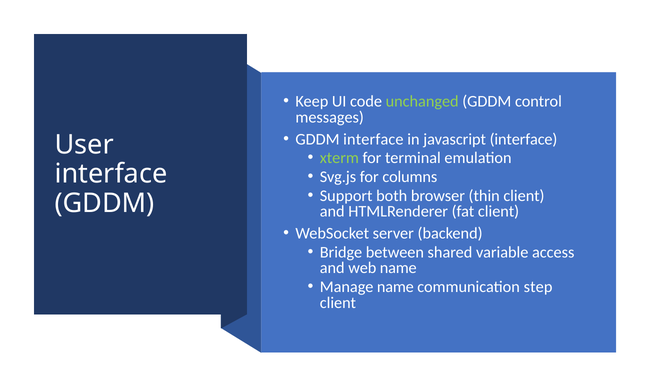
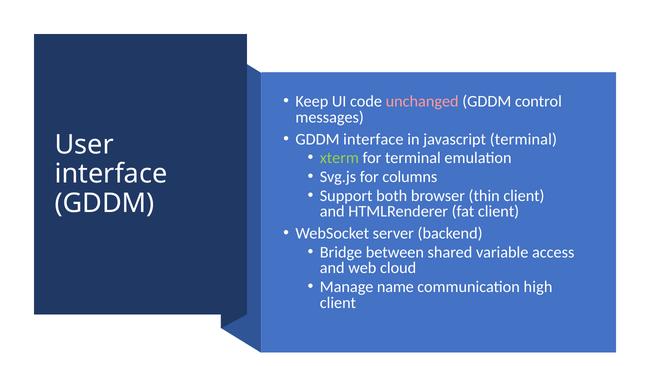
unchanged colour: light green -> pink
javascript interface: interface -> terminal
web name: name -> cloud
step: step -> high
